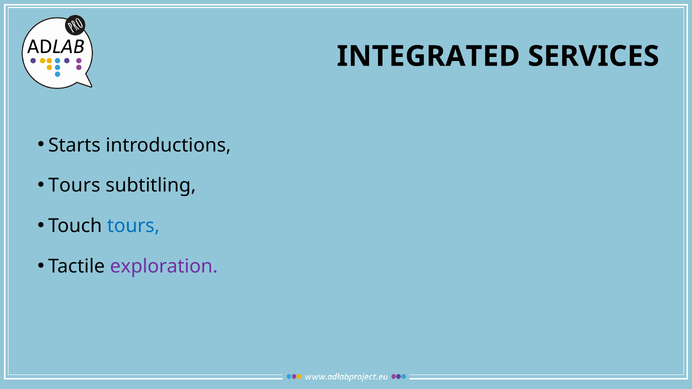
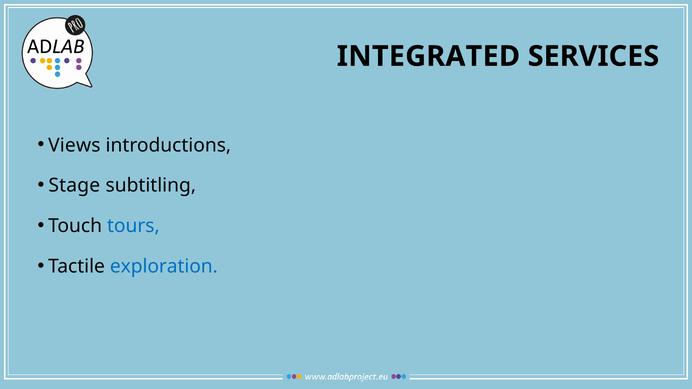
Starts: Starts -> Views
Tours at (74, 186): Tours -> Stage
exploration colour: purple -> blue
